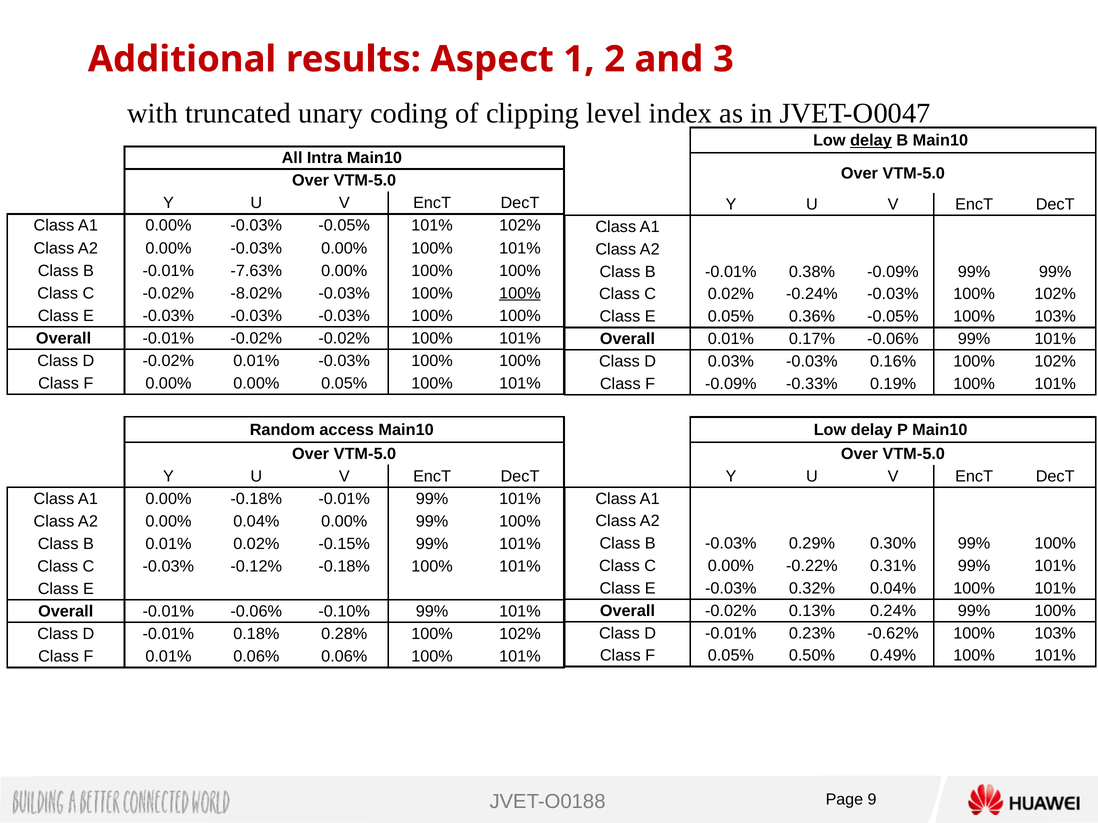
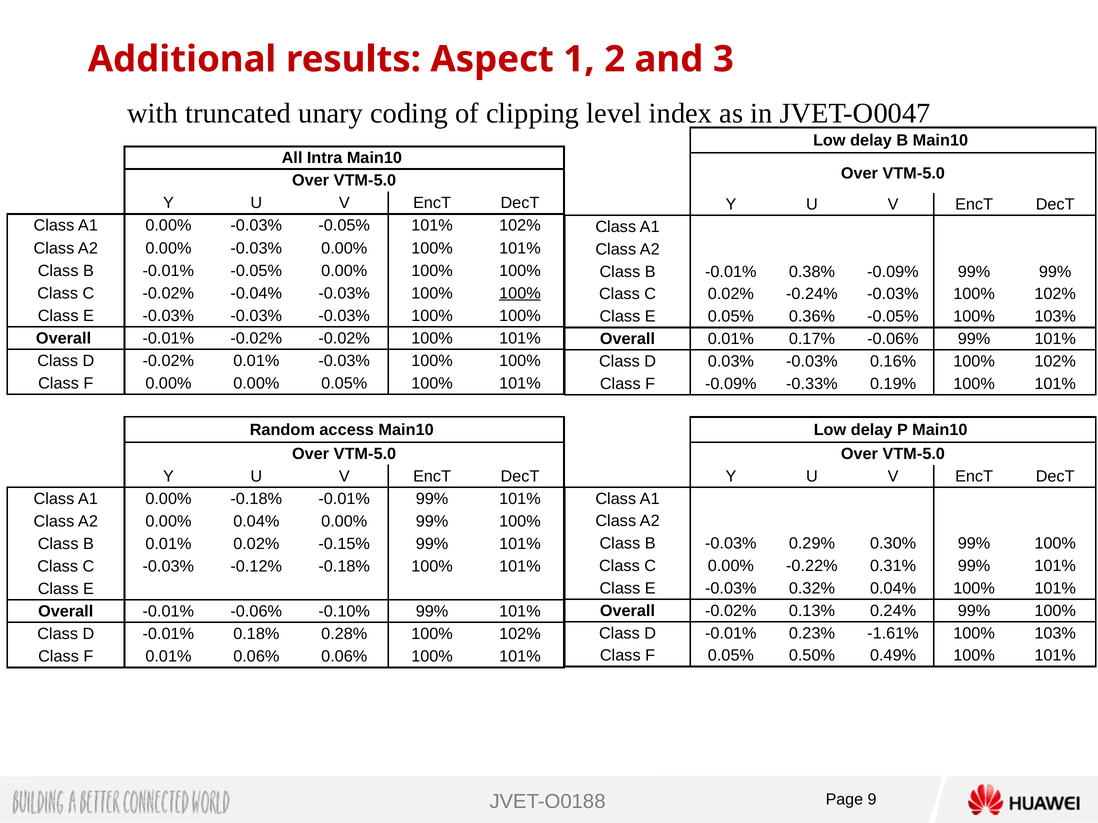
delay at (871, 141) underline: present -> none
-0.01% -7.63%: -7.63% -> -0.05%
-8.02%: -8.02% -> -0.04%
-0.62%: -0.62% -> -1.61%
